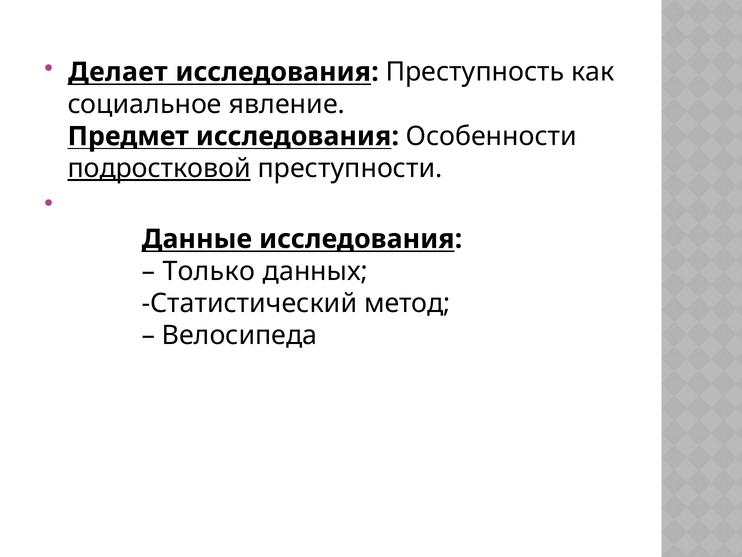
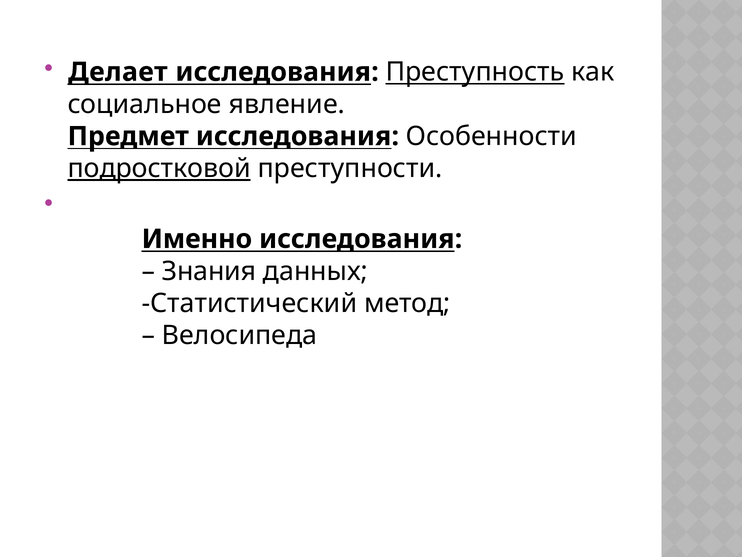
Преступность underline: none -> present
Данные: Данные -> Именно
Только: Только -> Знания
